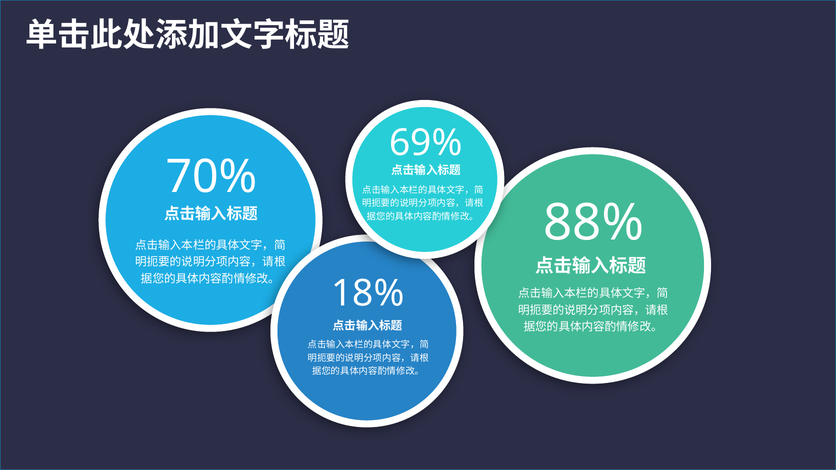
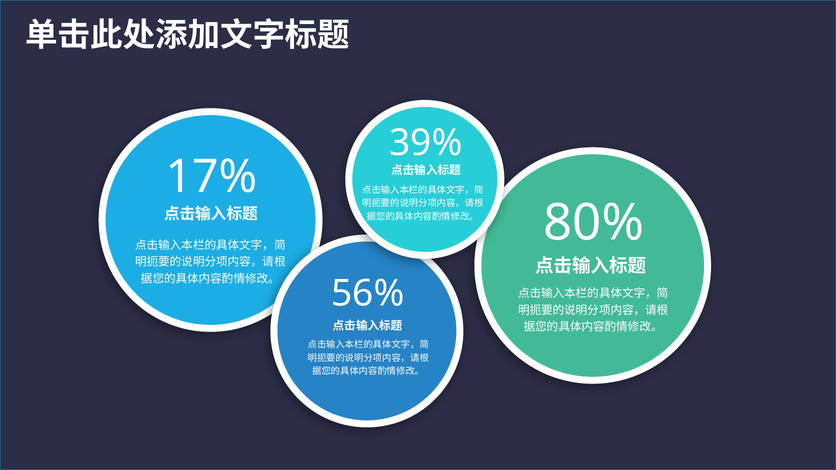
69%: 69% -> 39%
70%: 70% -> 17%
88%: 88% -> 80%
18%: 18% -> 56%
